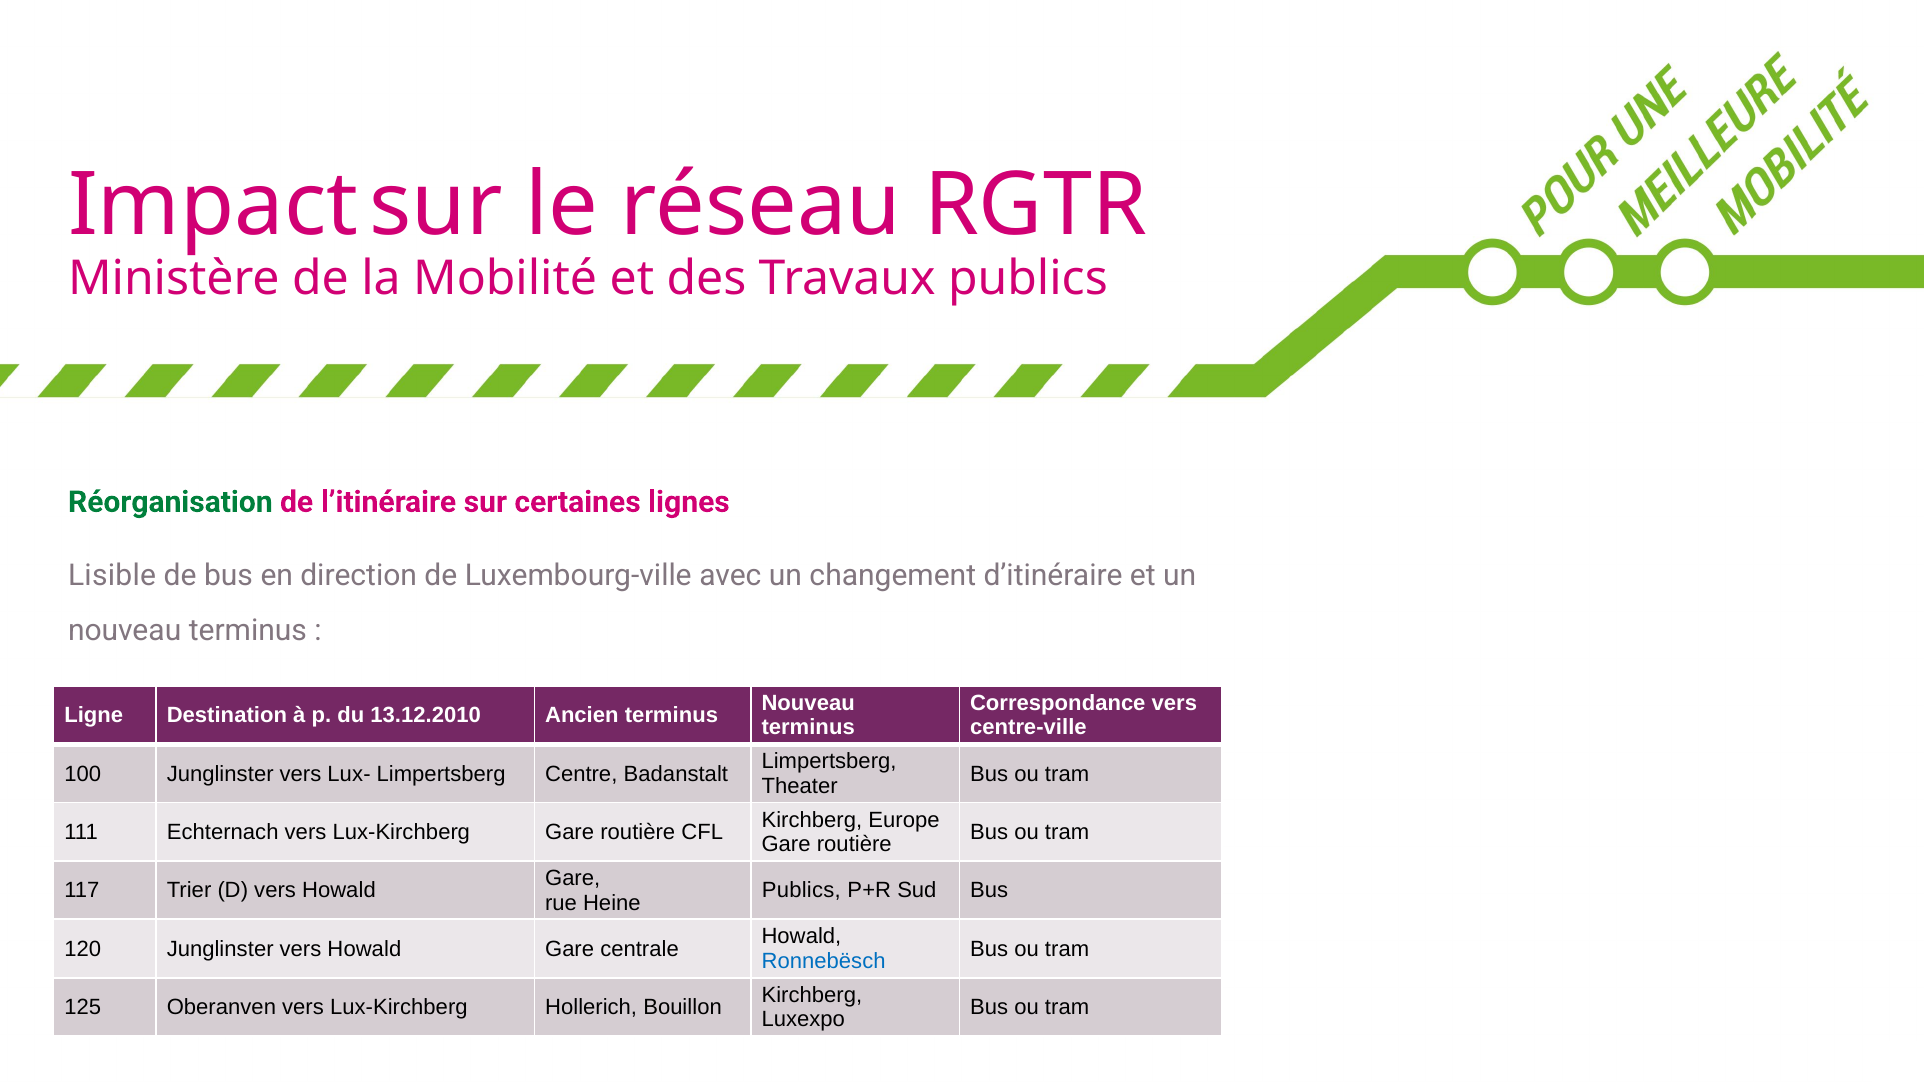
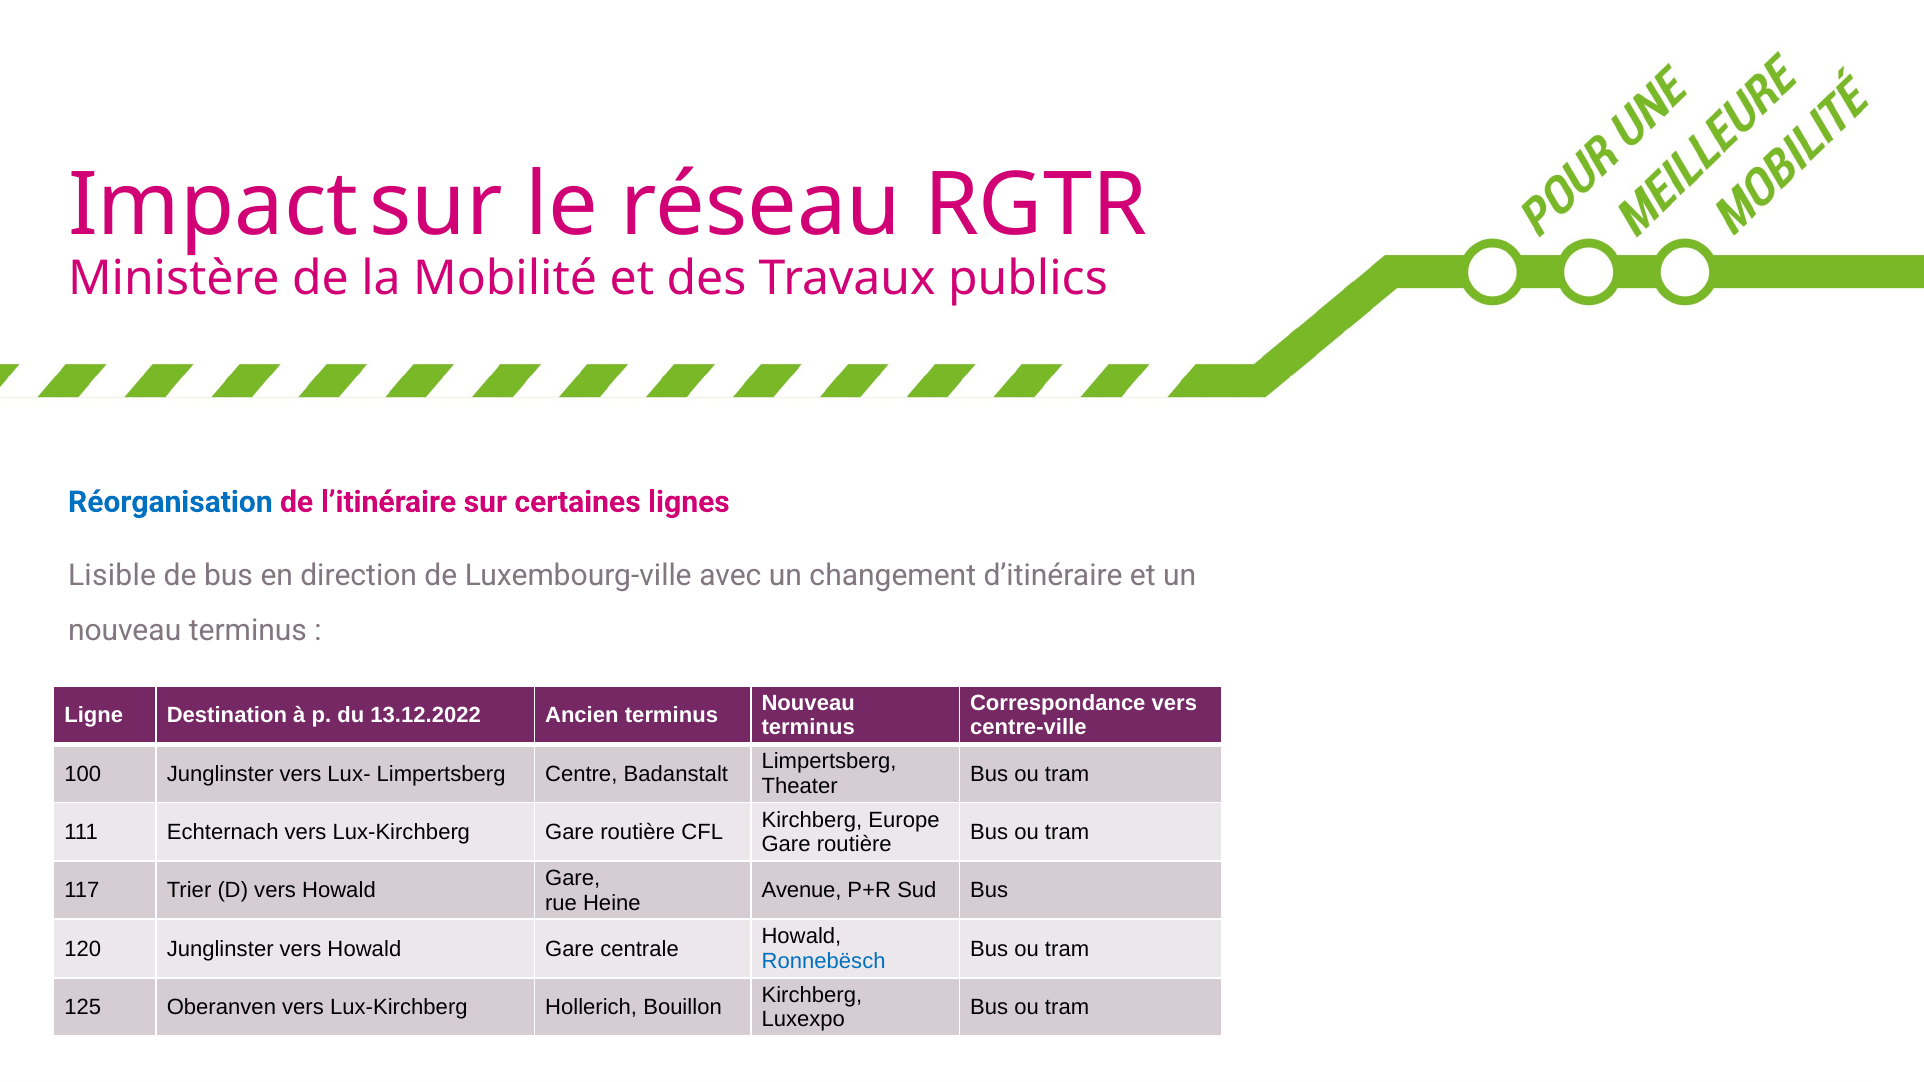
Réorganisation colour: green -> blue
13.12.2010: 13.12.2010 -> 13.12.2022
Publics at (801, 891): Publics -> Avenue
